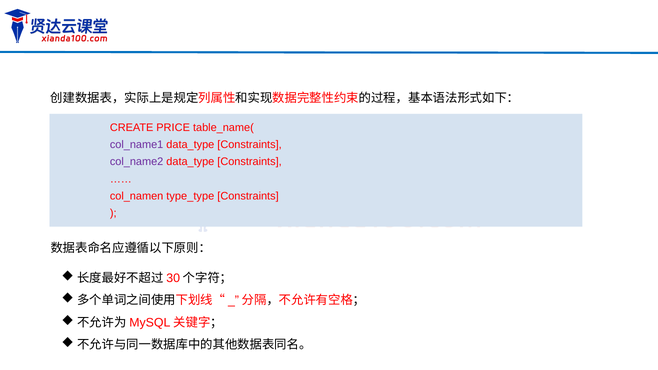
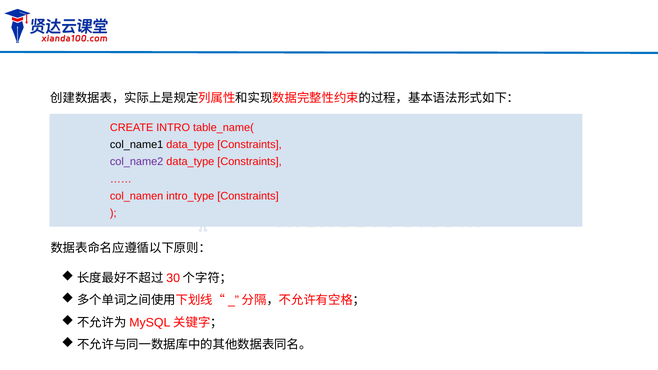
PRICE: PRICE -> INTRO
col_name1 colour: purple -> black
type_type: type_type -> intro_type
